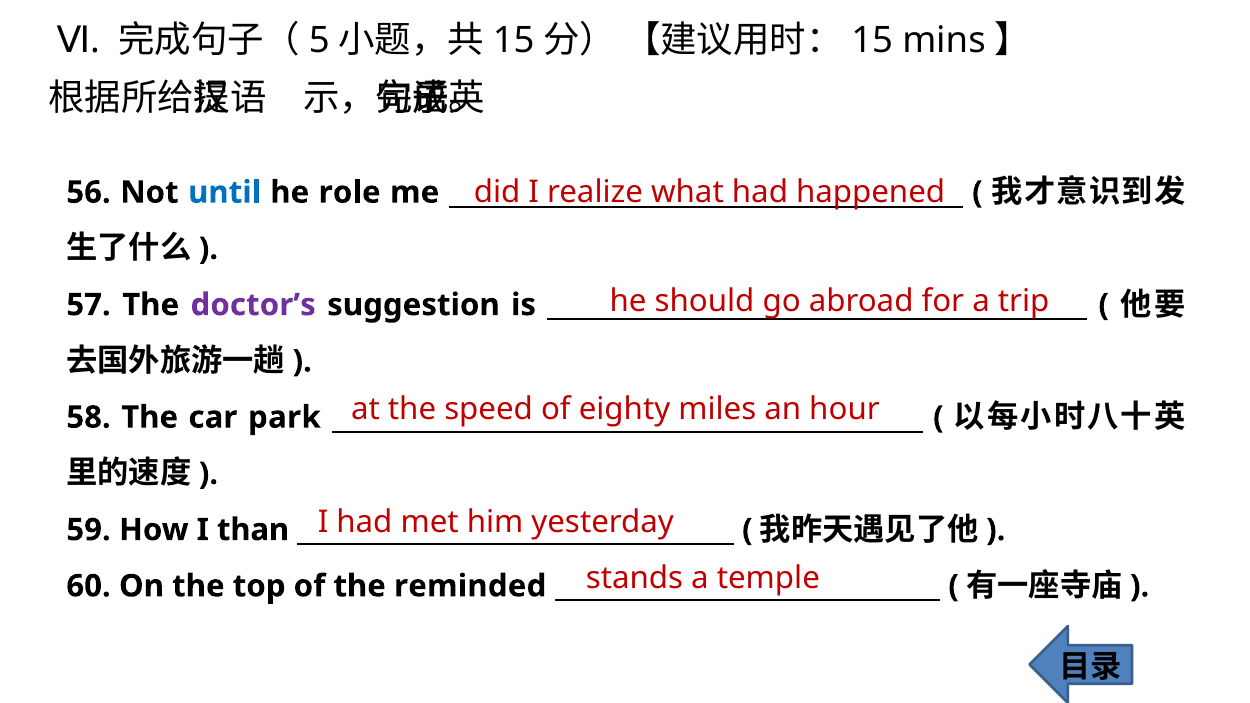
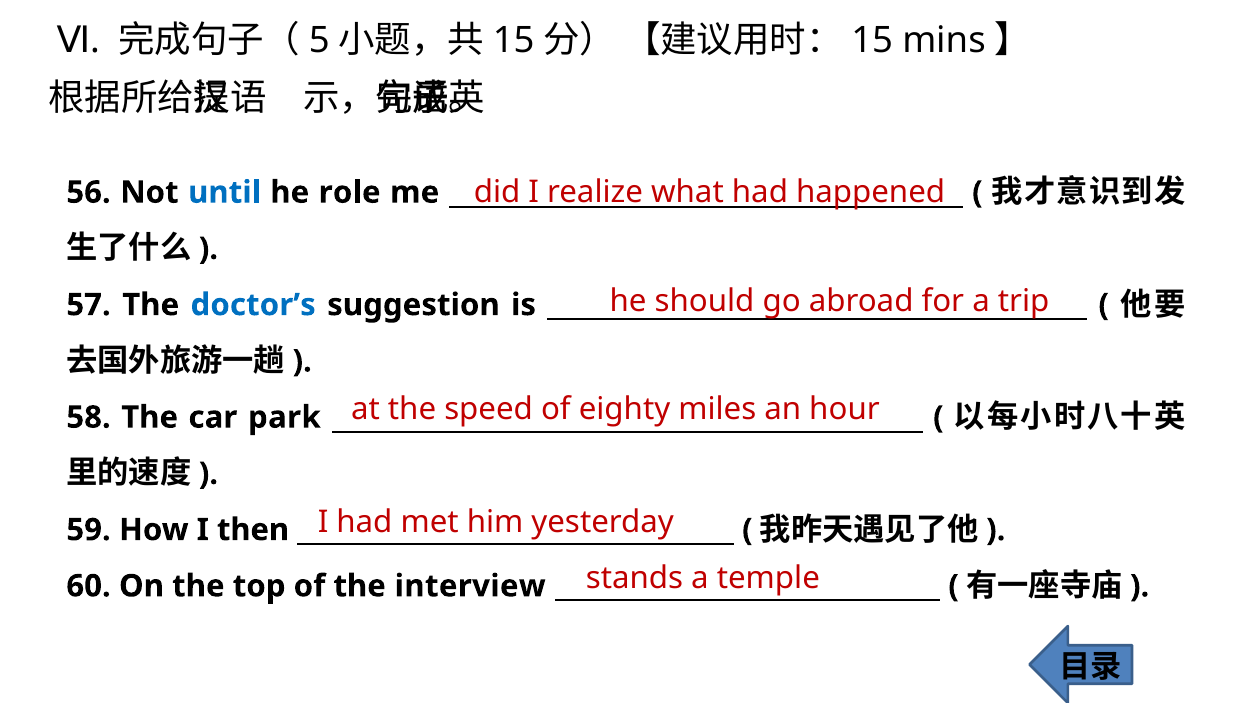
doctor’s colour: purple -> blue
than: than -> then
reminded: reminded -> interview
